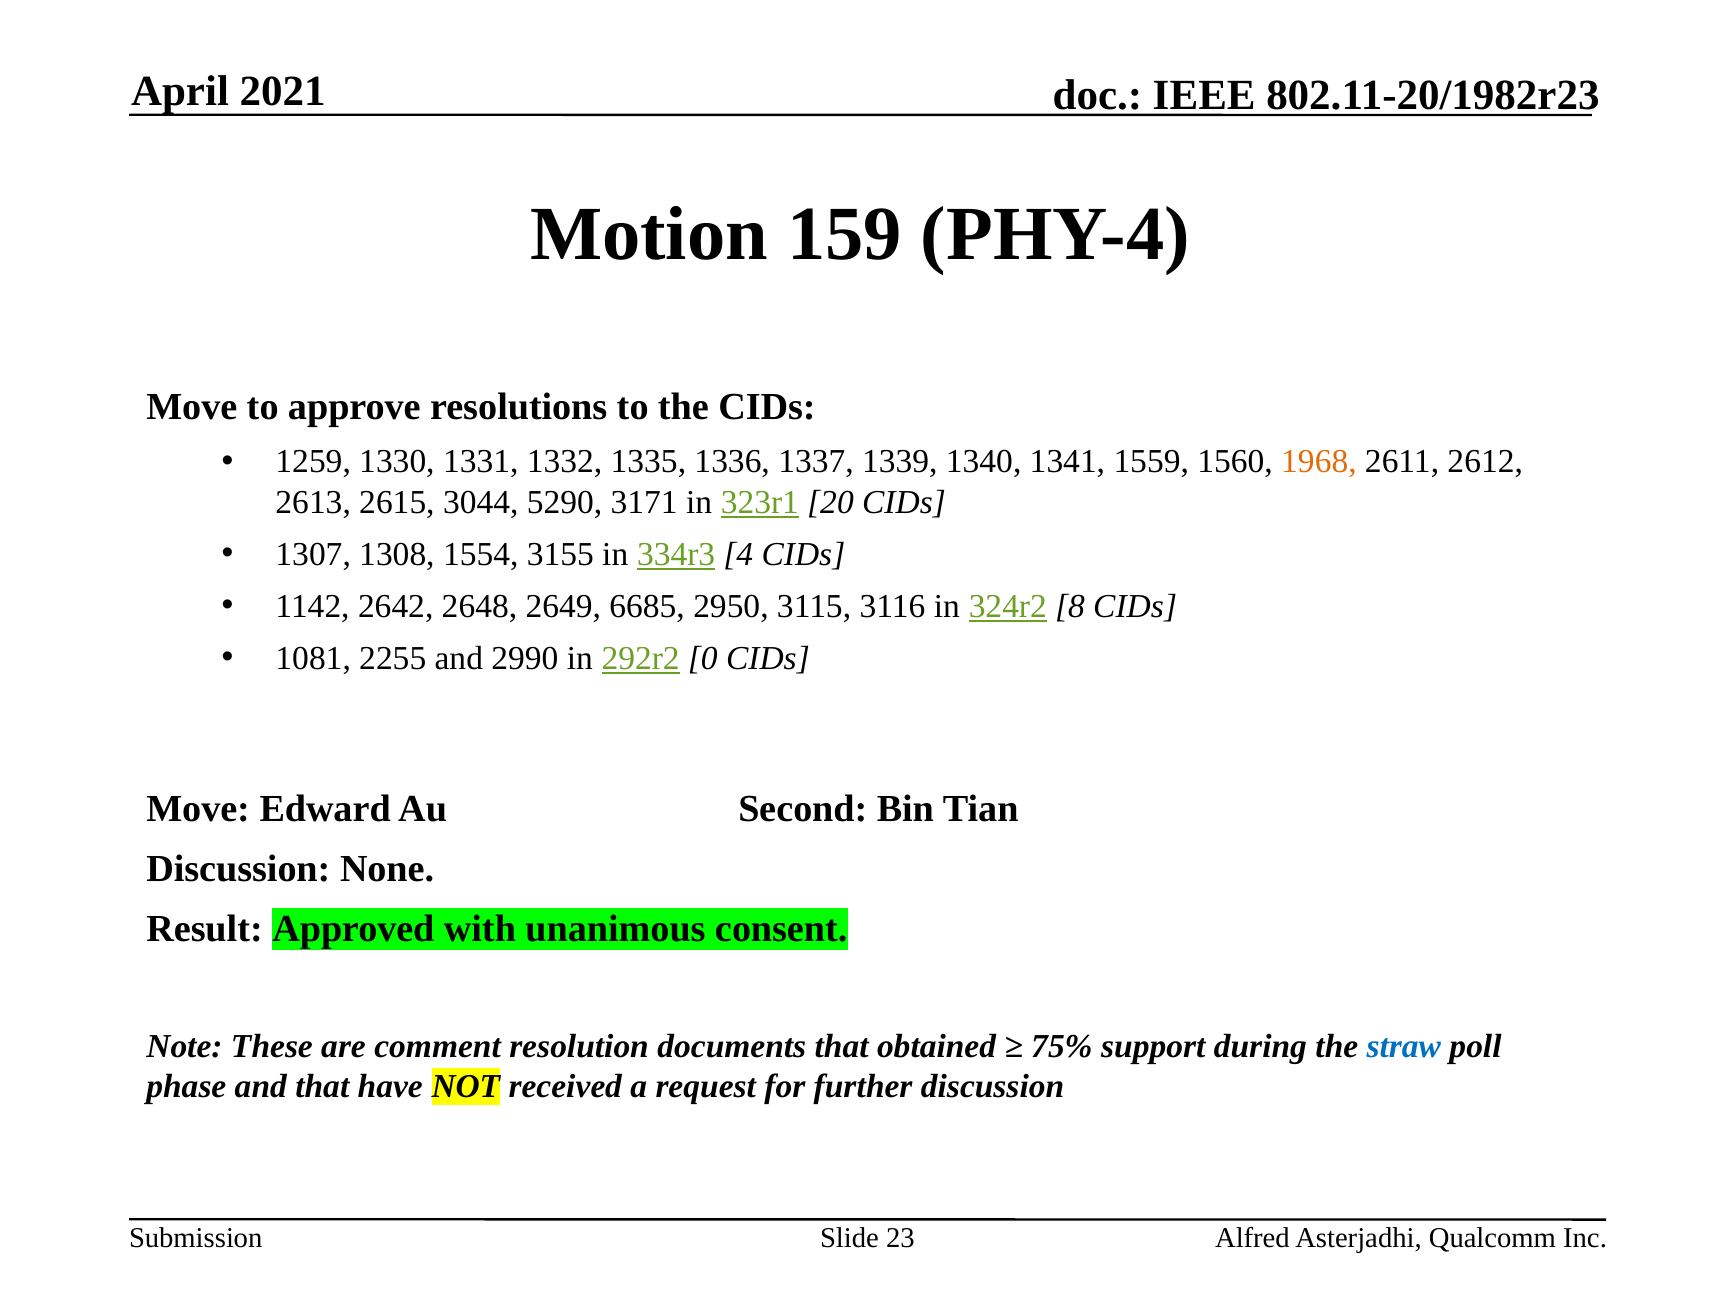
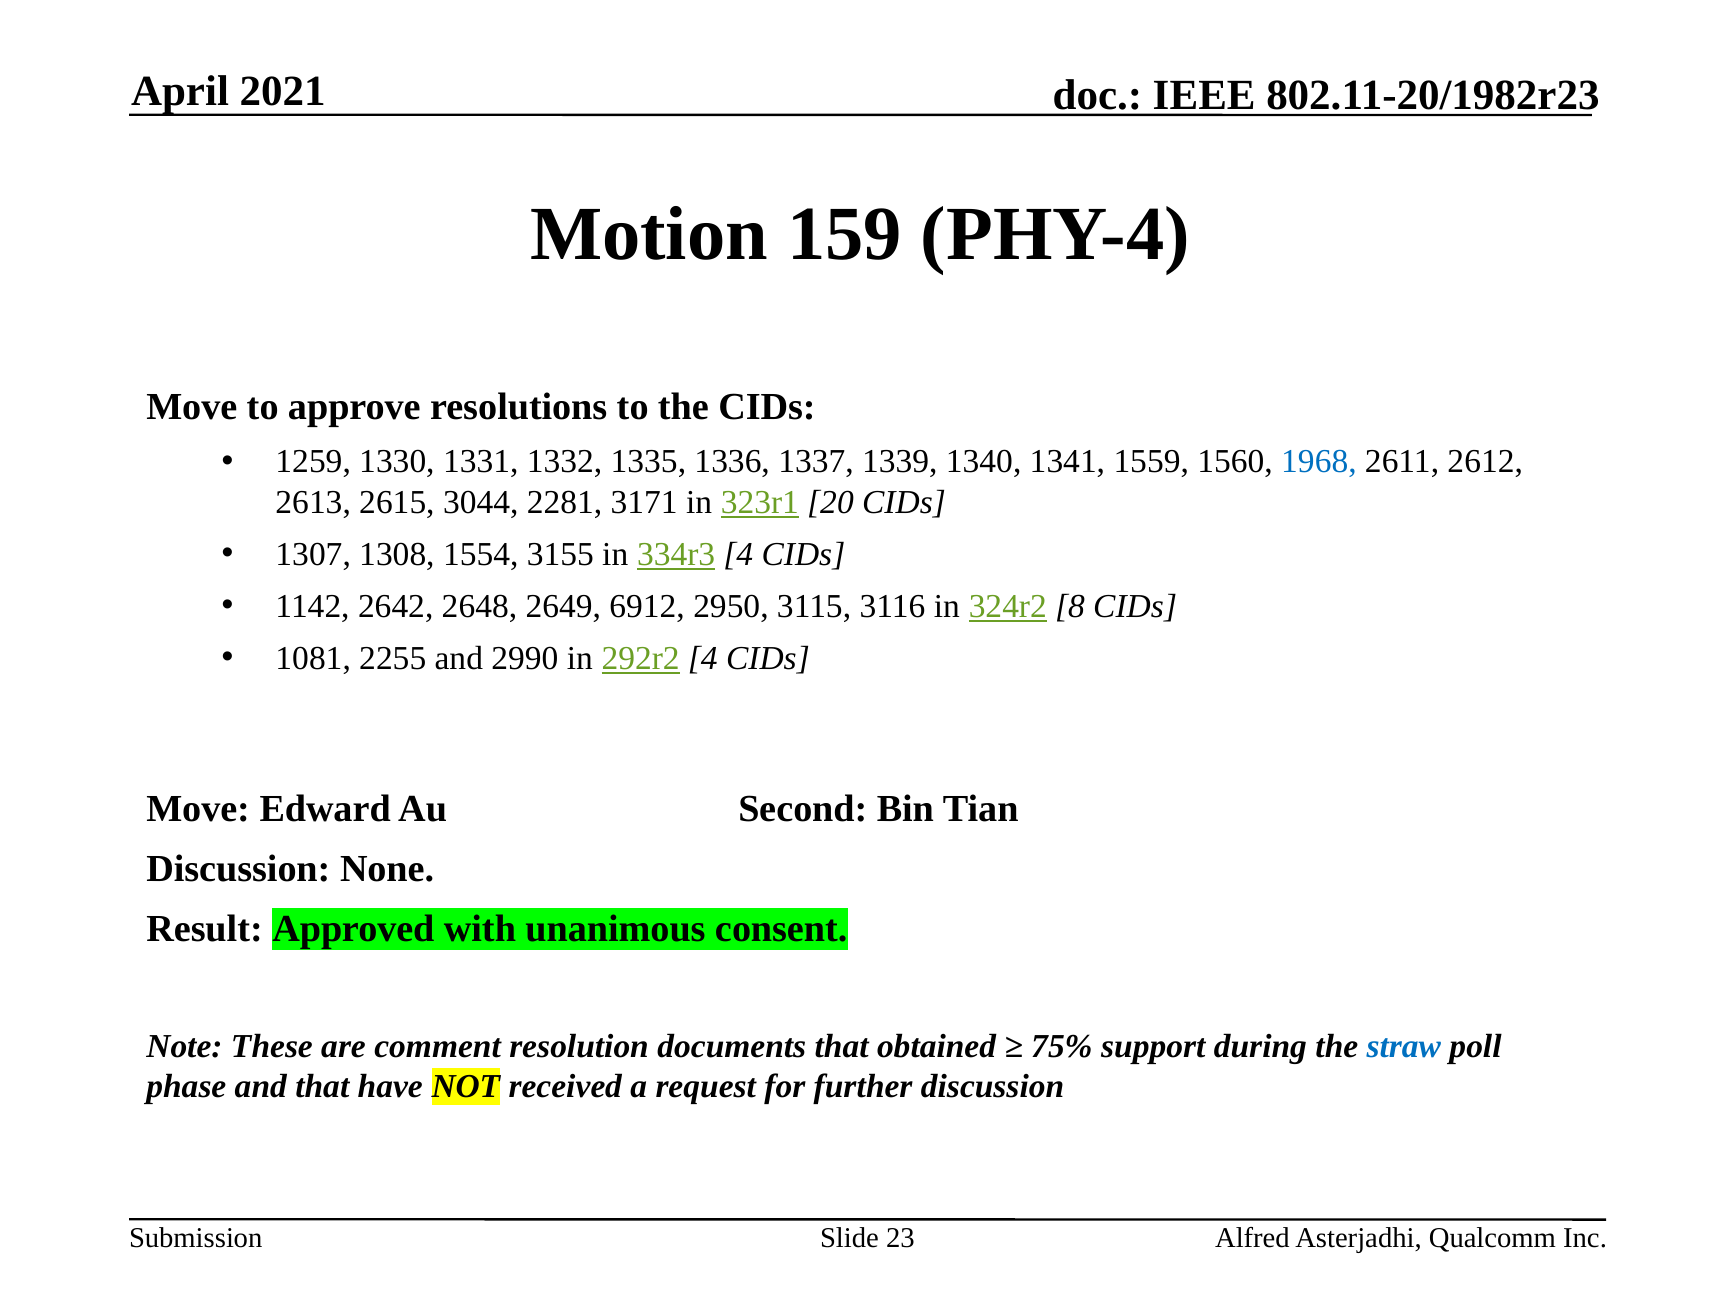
1968 colour: orange -> blue
5290: 5290 -> 2281
6685: 6685 -> 6912
292r2 0: 0 -> 4
